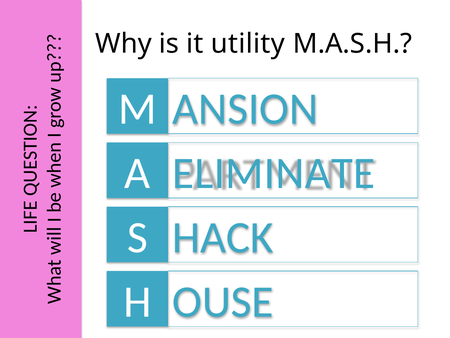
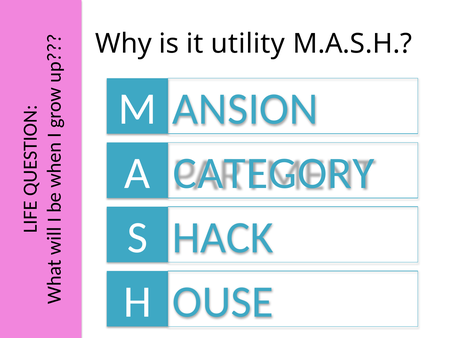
ELIMINATE: ELIMINATE -> CATEGORY
